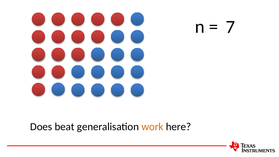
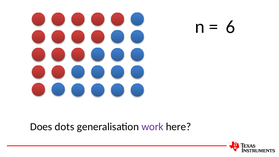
7: 7 -> 6
beat: beat -> dots
work colour: orange -> purple
